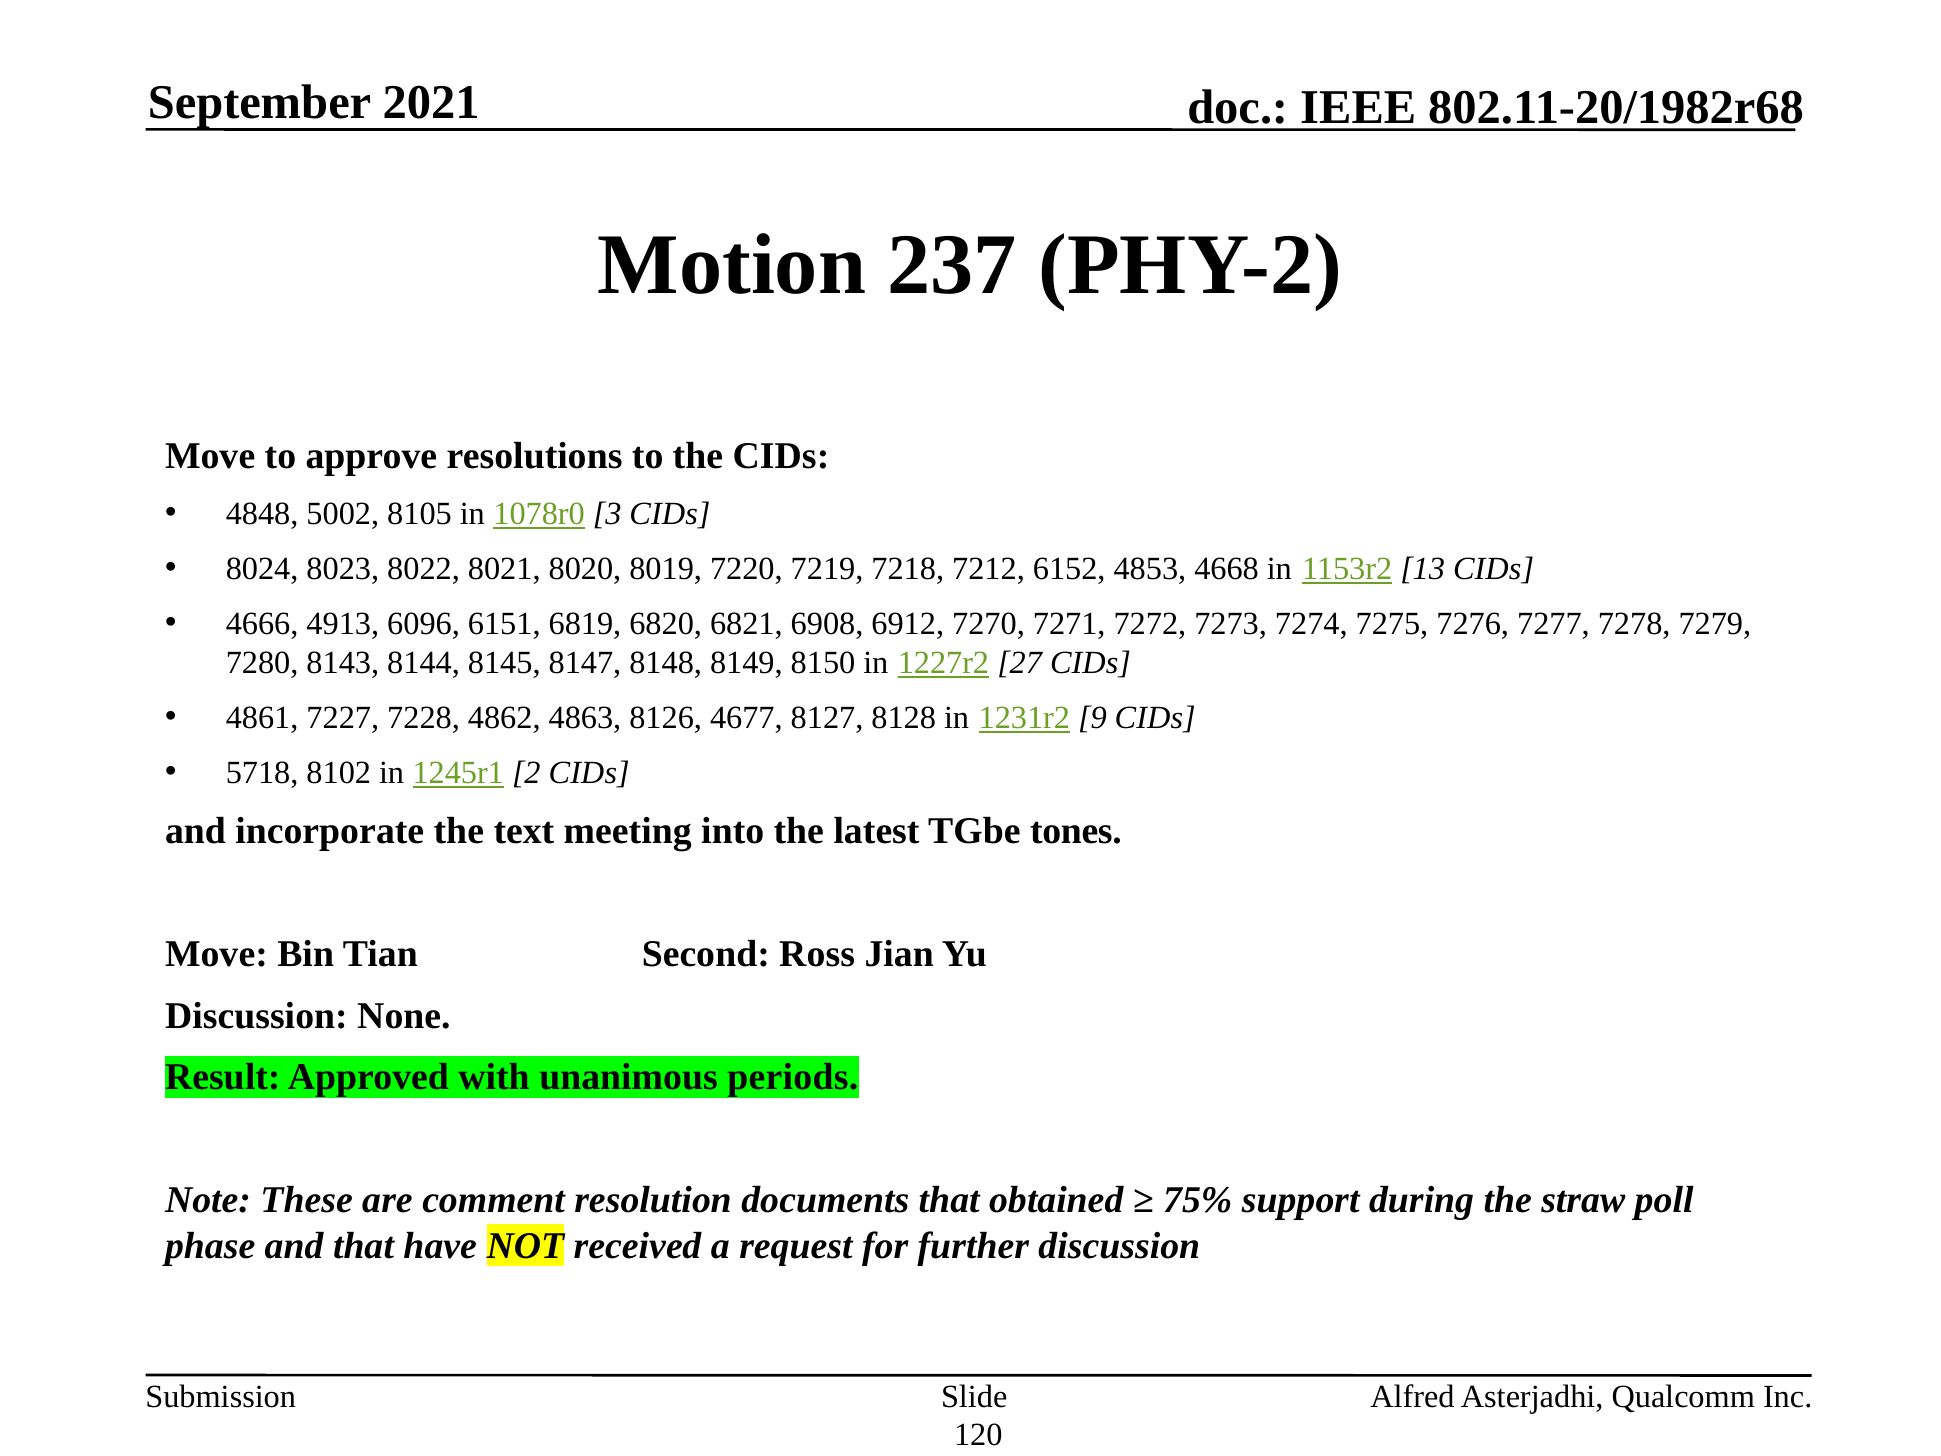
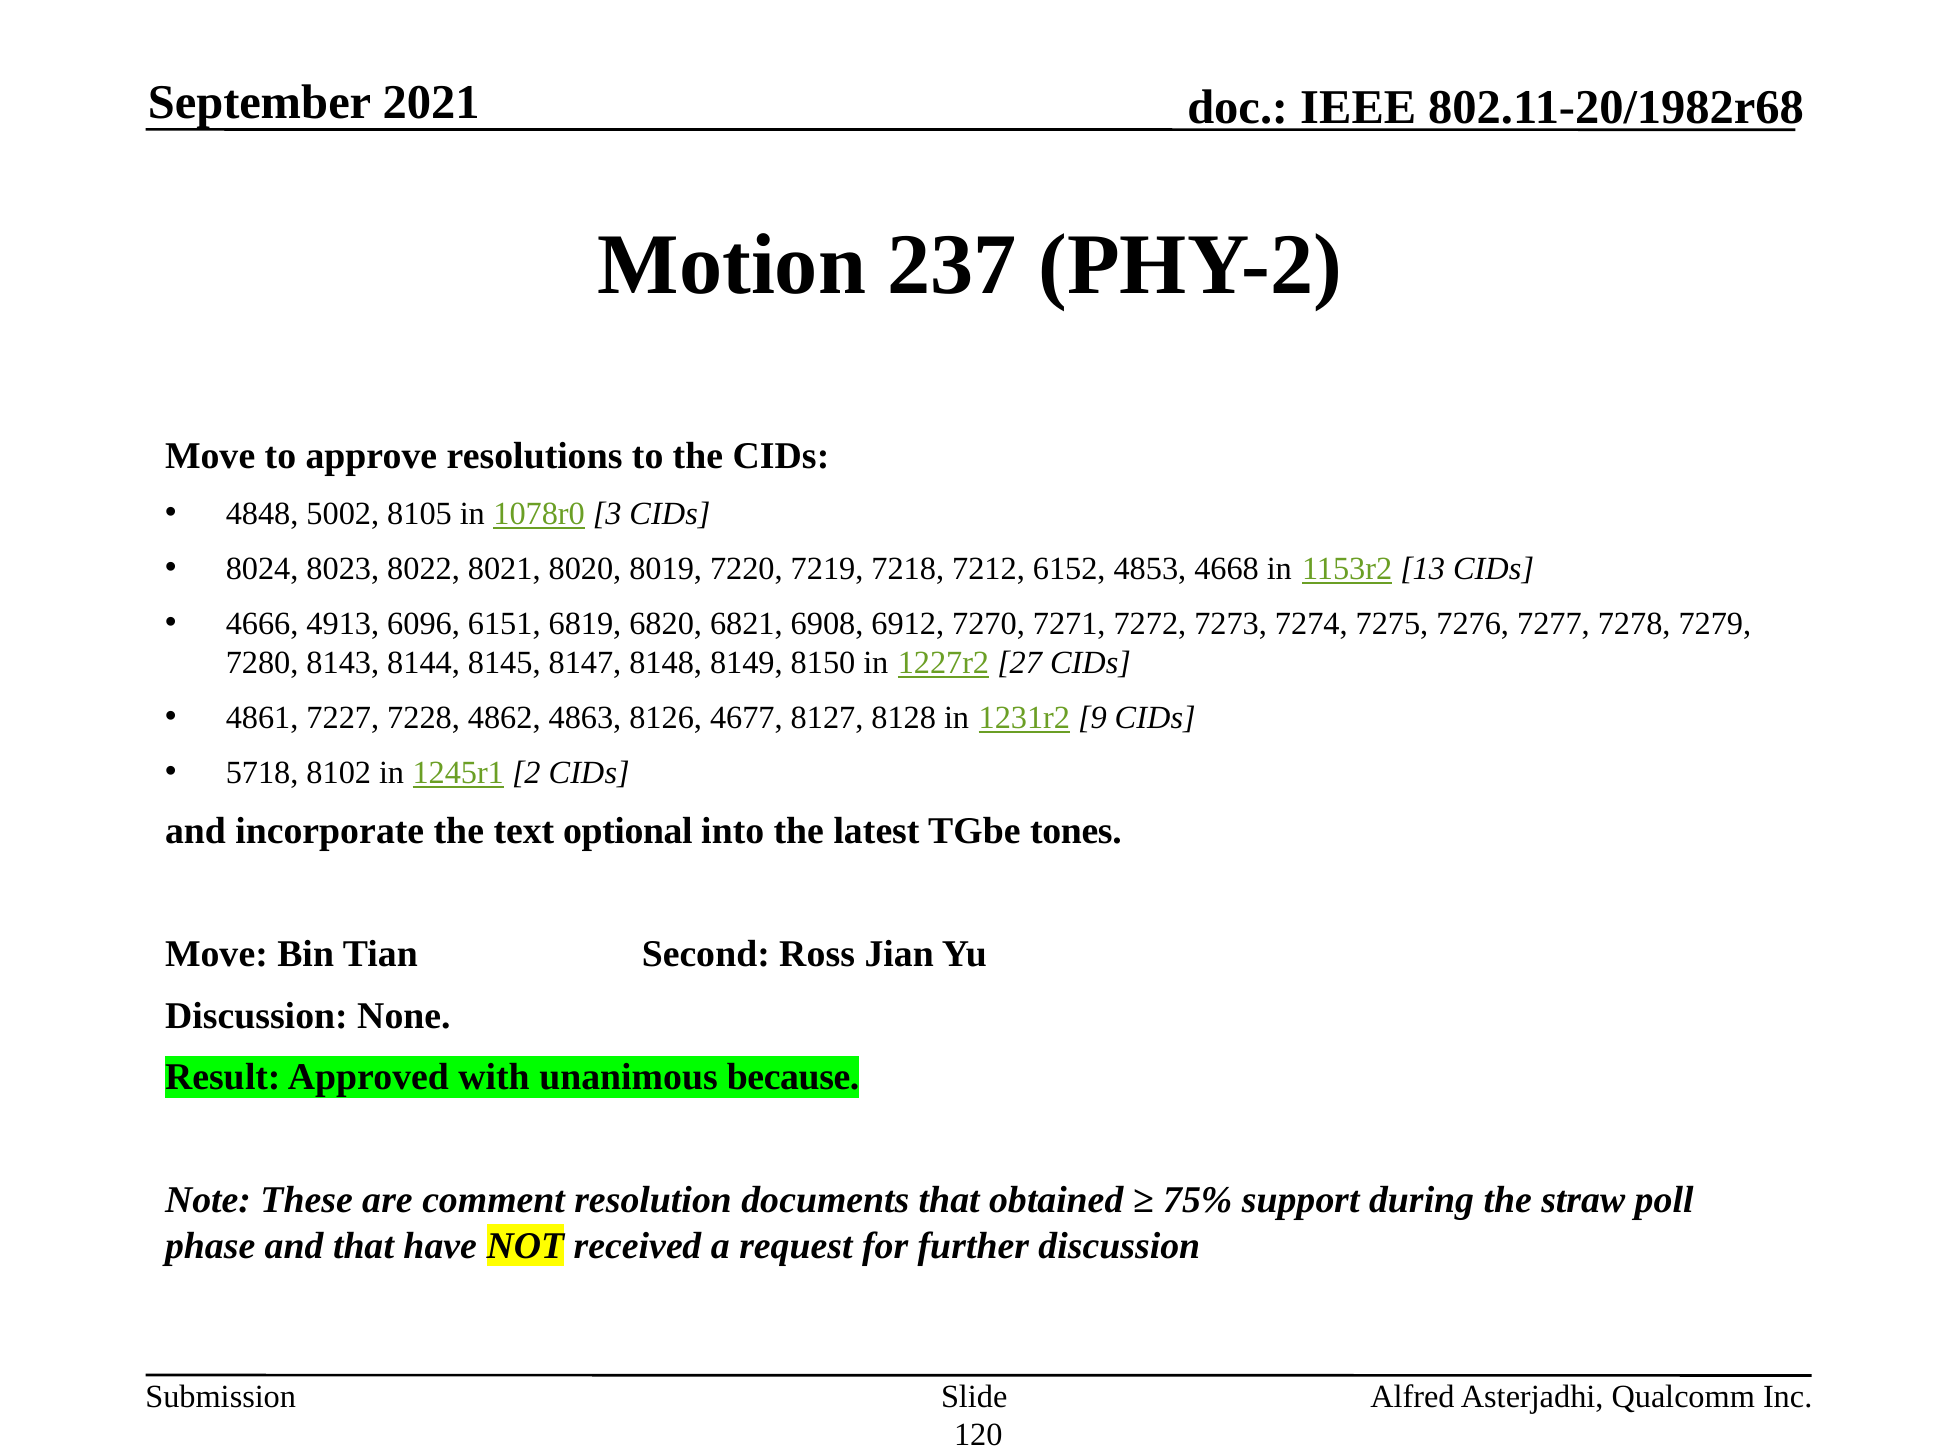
meeting: meeting -> optional
periods: periods -> because
